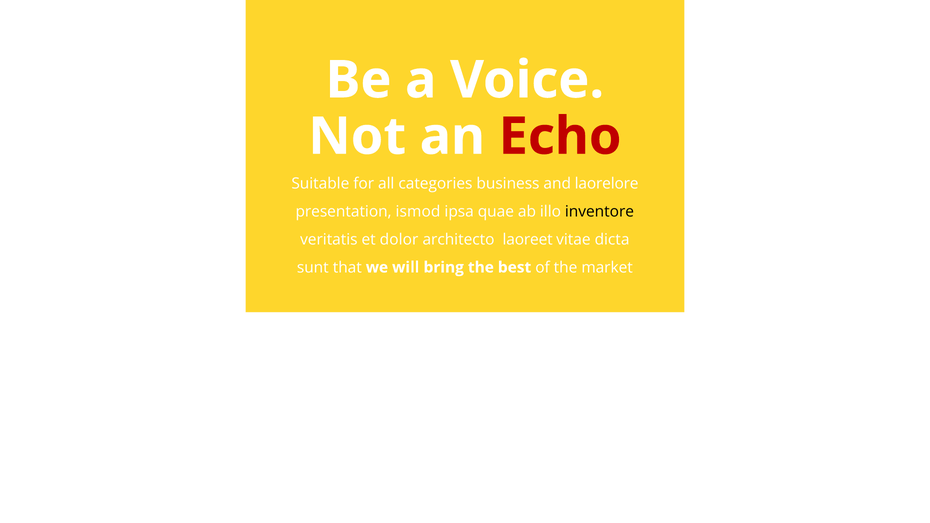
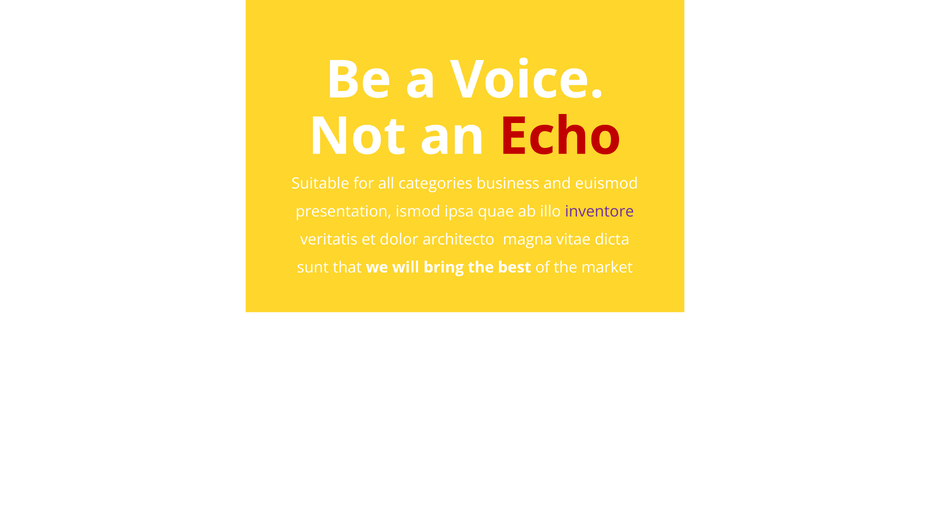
laorelore: laorelore -> euismod
inventore colour: black -> purple
laoreet: laoreet -> magna
